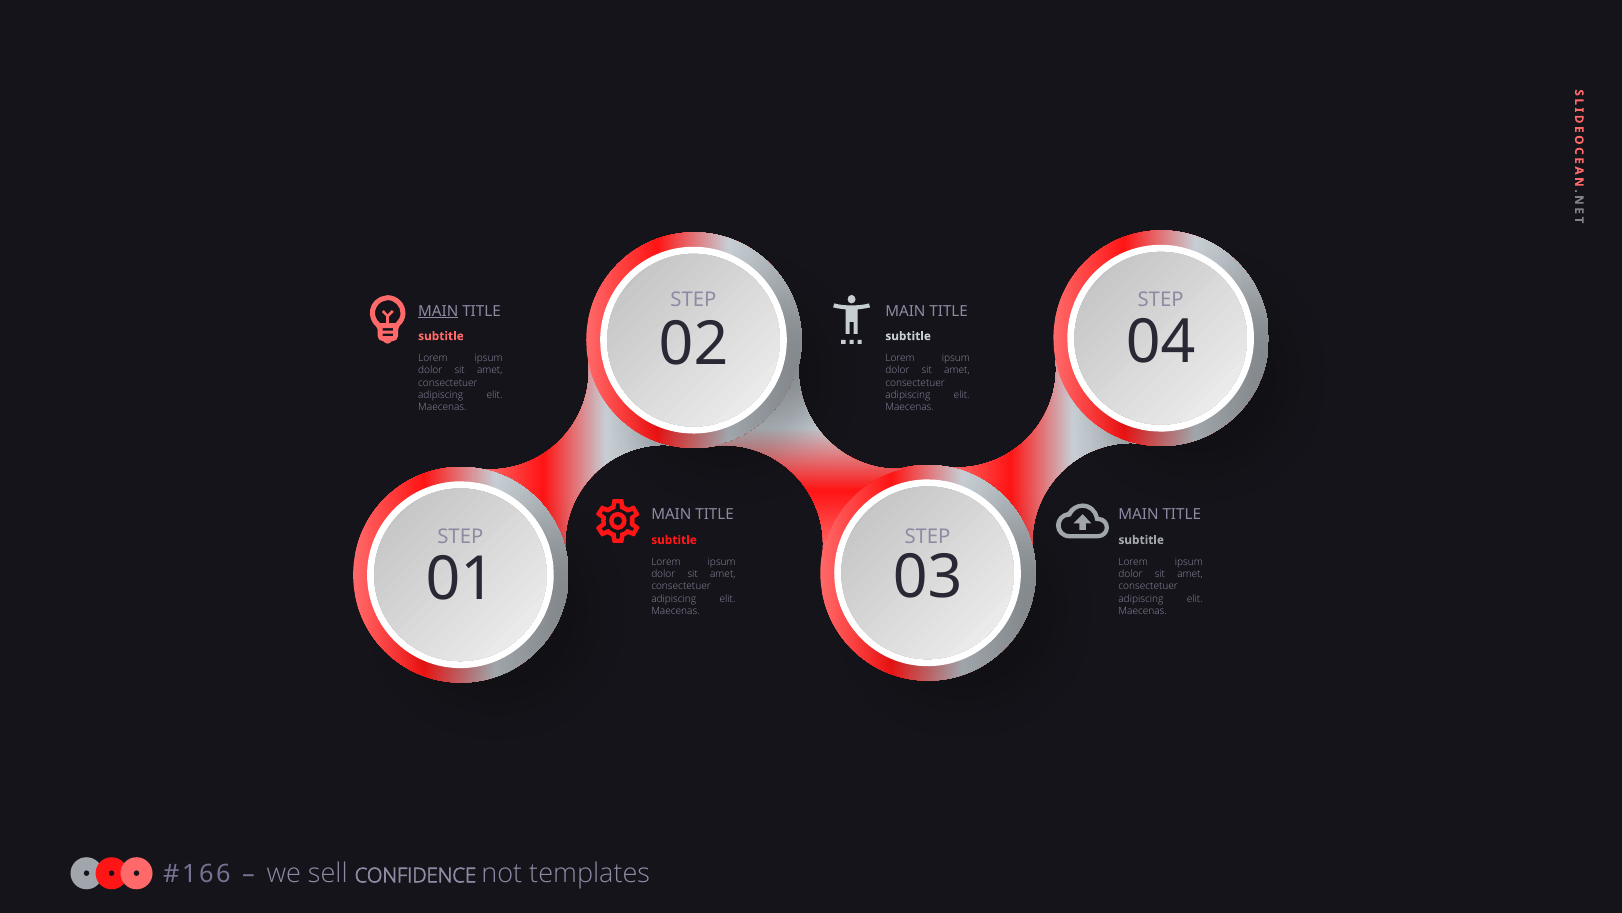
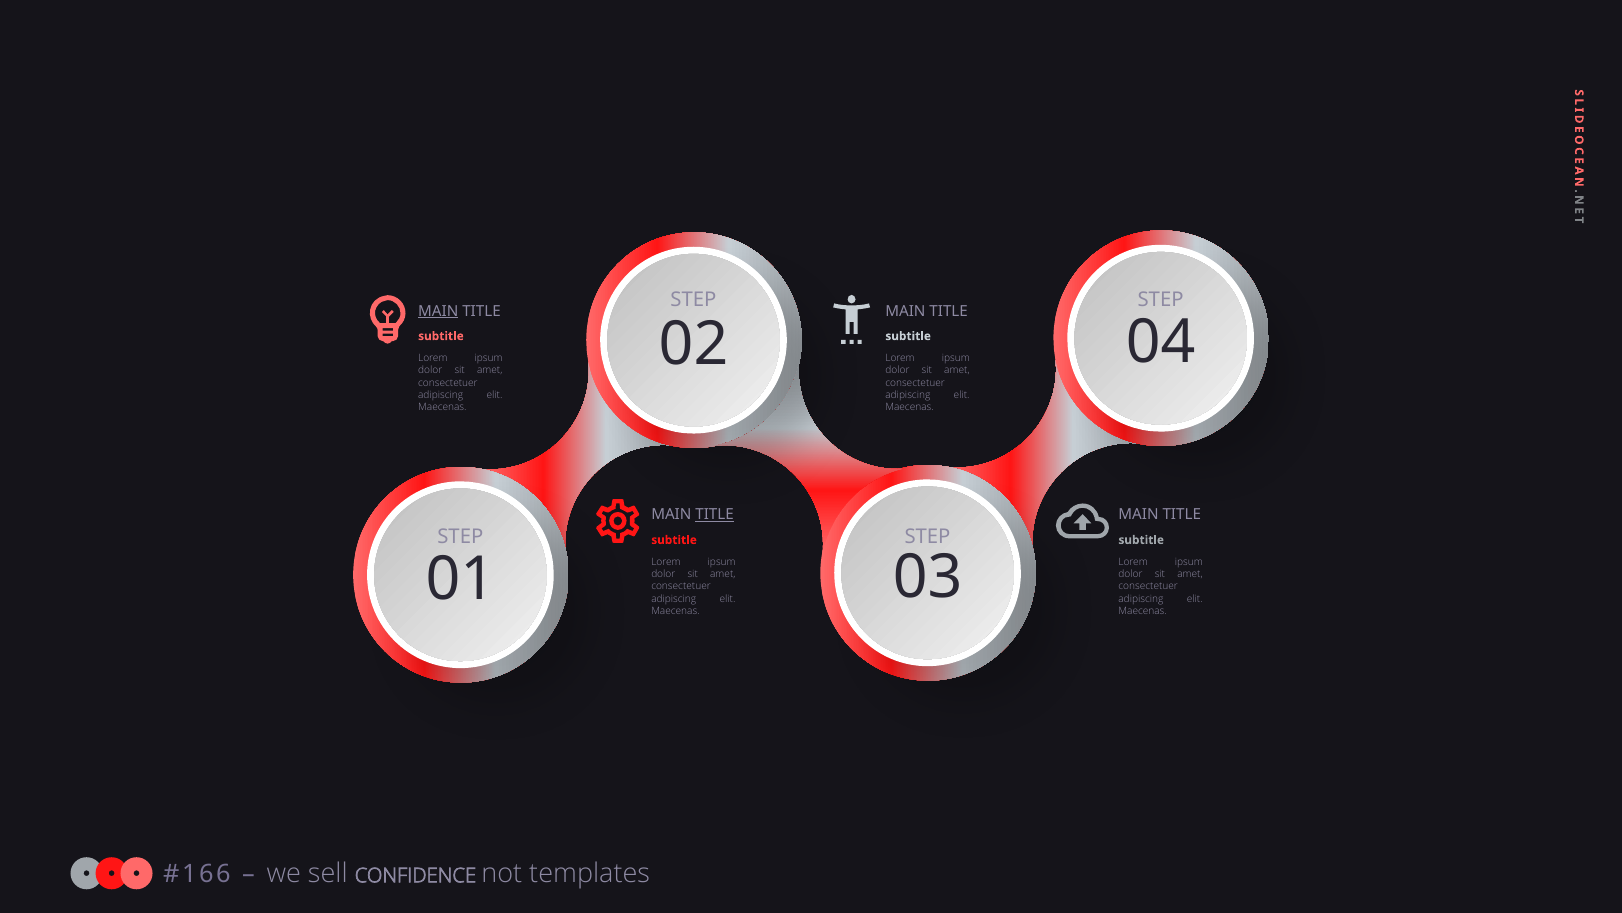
TITLE at (715, 514) underline: none -> present
